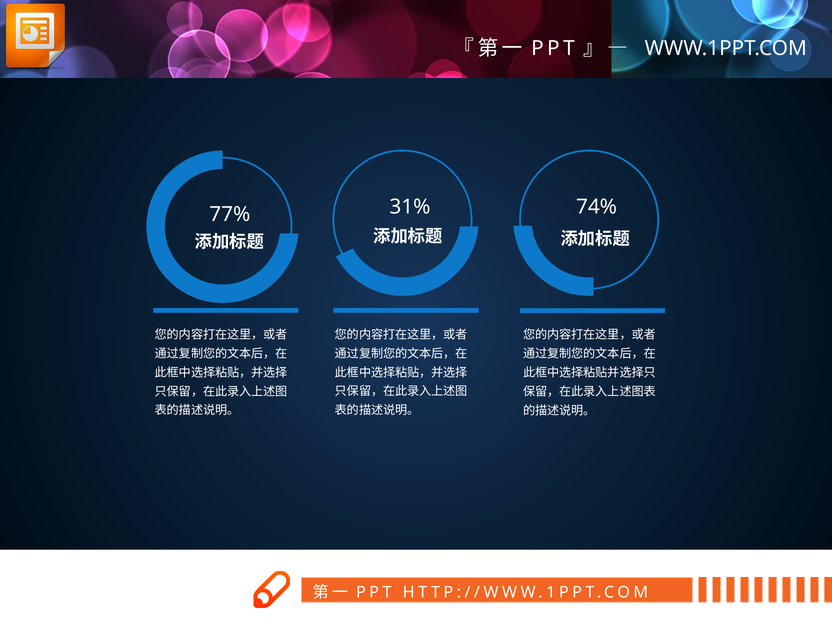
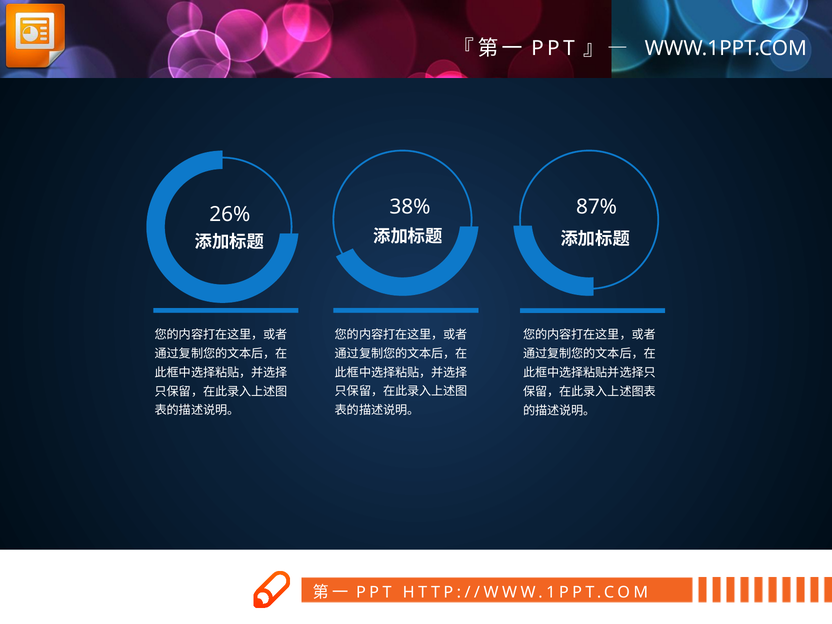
31%: 31% -> 38%
74%: 74% -> 87%
77%: 77% -> 26%
